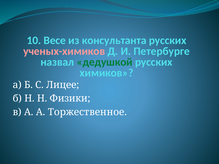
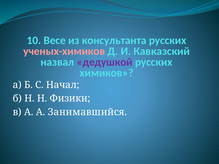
Петербурге: Петербурге -> Кавказский
дедушкой colour: green -> purple
Лицее: Лицее -> Начал
Торжественное: Торжественное -> Занимавшийся
